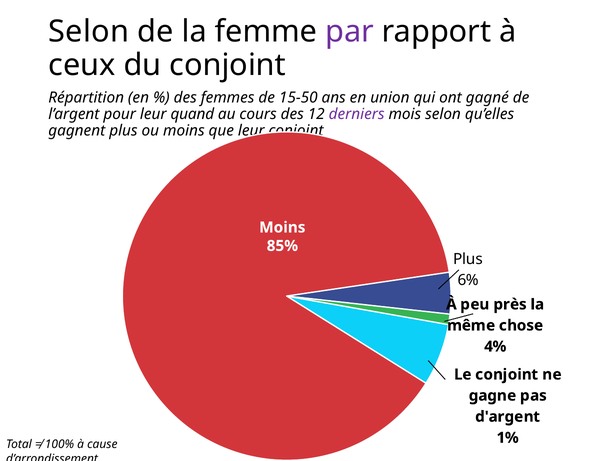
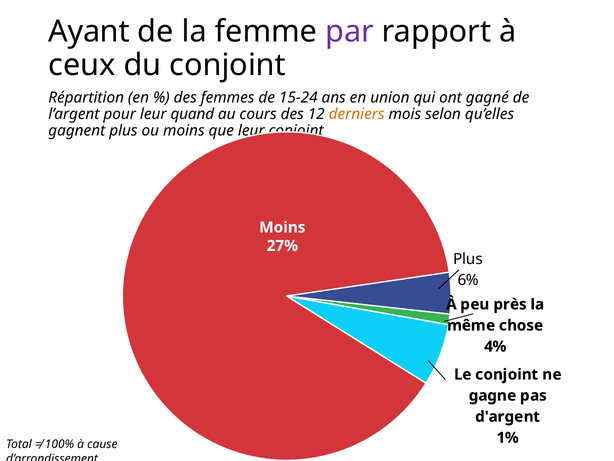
Selon at (89, 32): Selon -> Ayant
15-50: 15-50 -> 15-24
derniers colour: purple -> orange
85%: 85% -> 27%
